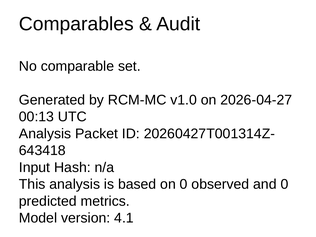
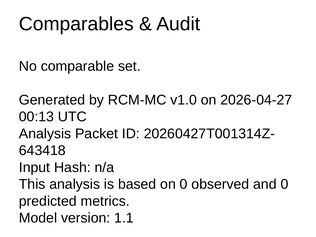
4.1: 4.1 -> 1.1
